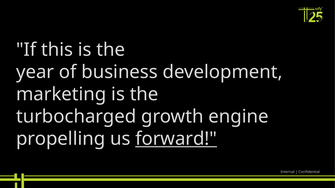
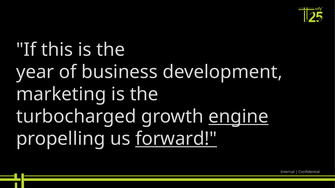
engine underline: none -> present
